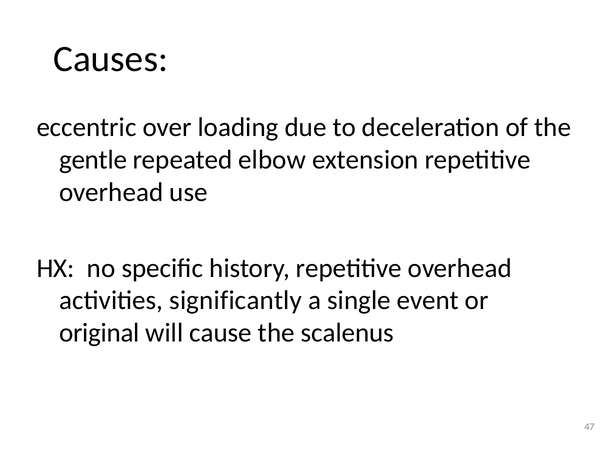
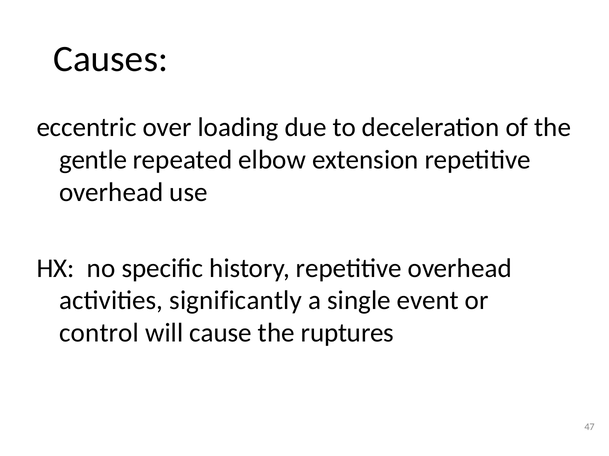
original: original -> control
scalenus: scalenus -> ruptures
